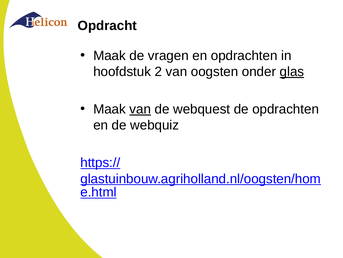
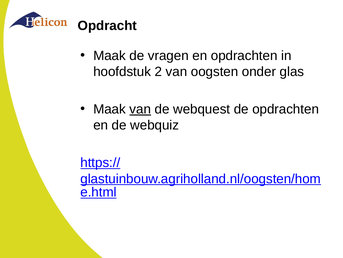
glas underline: present -> none
